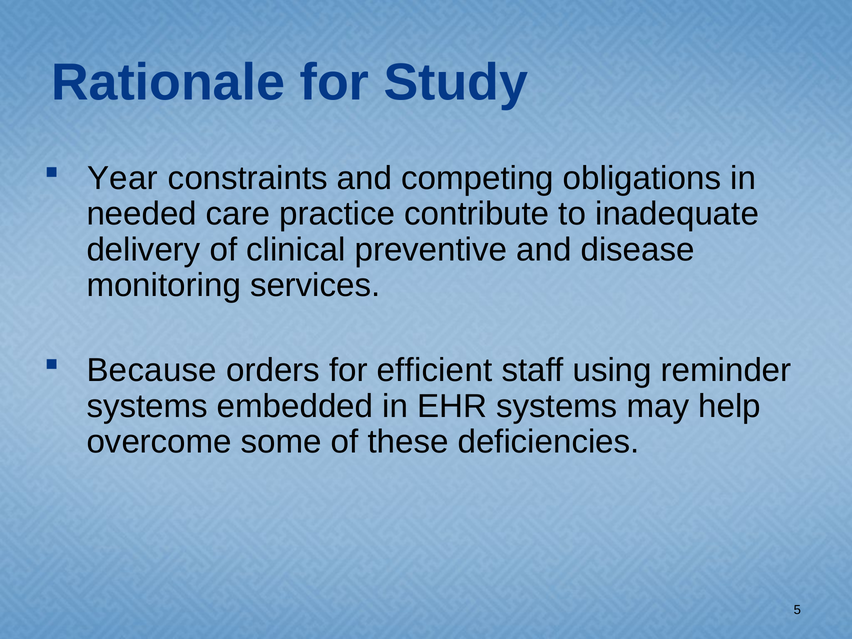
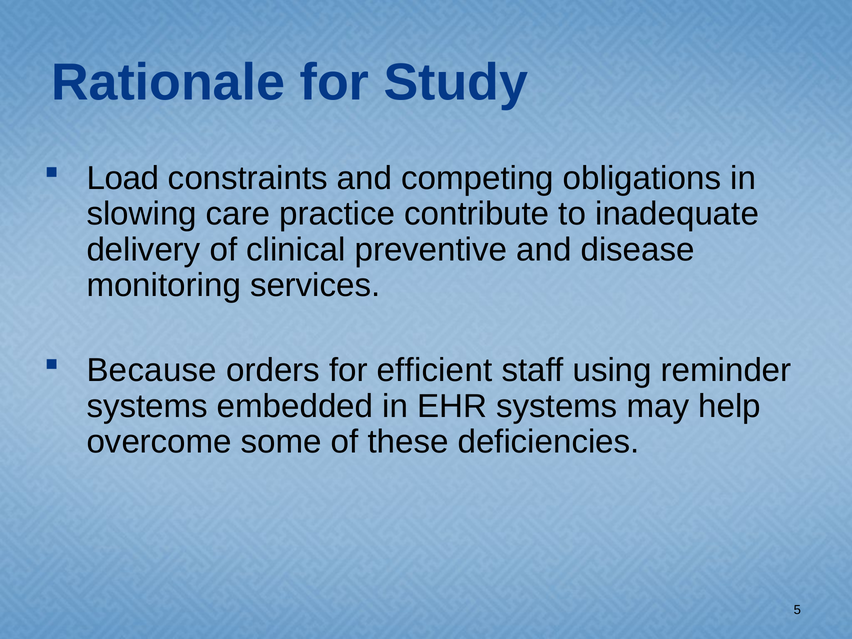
Year: Year -> Load
needed: needed -> slowing
